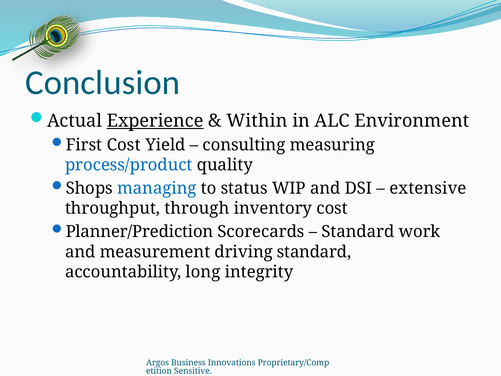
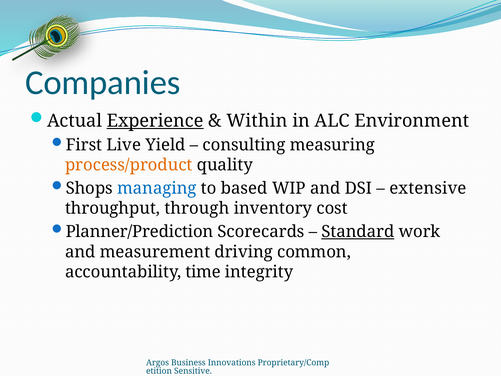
Conclusion: Conclusion -> Companies
First Cost: Cost -> Live
process/product colour: blue -> orange
status: status -> based
Standard at (358, 232) underline: none -> present
driving standard: standard -> common
long: long -> time
